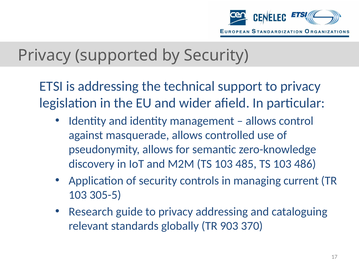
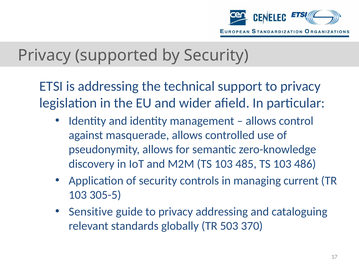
Research: Research -> Sensitive
903: 903 -> 503
